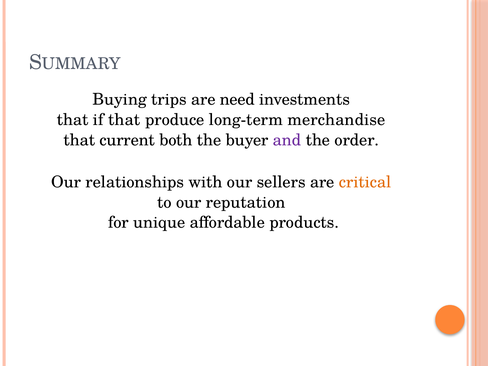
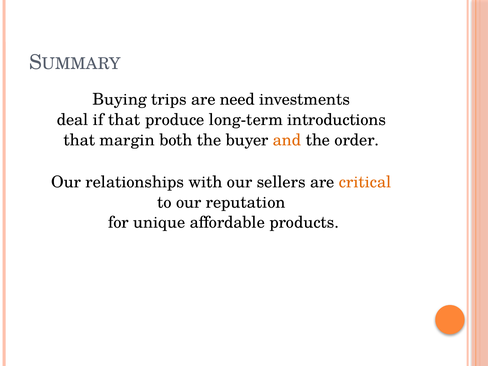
that at (73, 120): that -> deal
merchandise: merchandise -> introductions
current: current -> margin
and colour: purple -> orange
